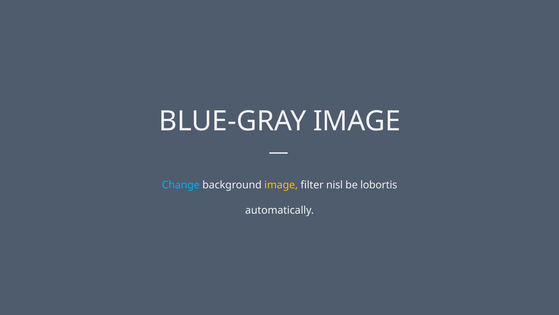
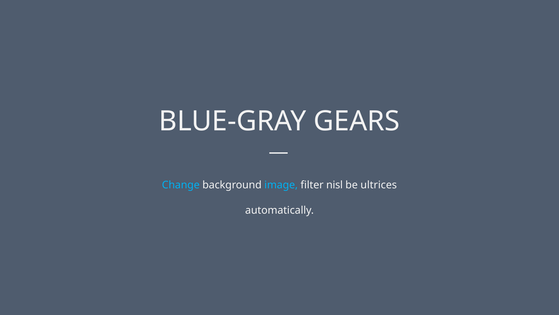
BLUE-GRAY IMAGE: IMAGE -> GEARS
image at (281, 185) colour: yellow -> light blue
lobortis: lobortis -> ultrices
